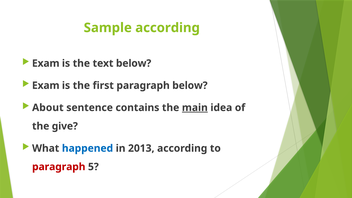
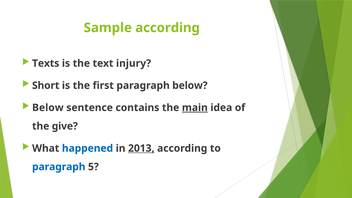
Exam at (46, 63): Exam -> Texts
text below: below -> injury
Exam at (46, 85): Exam -> Short
About at (48, 108): About -> Below
2013 underline: none -> present
paragraph at (59, 167) colour: red -> blue
